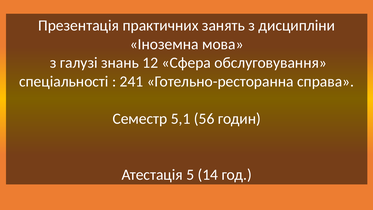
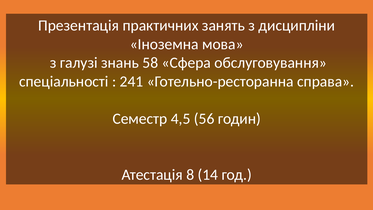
12: 12 -> 58
5,1: 5,1 -> 4,5
5: 5 -> 8
